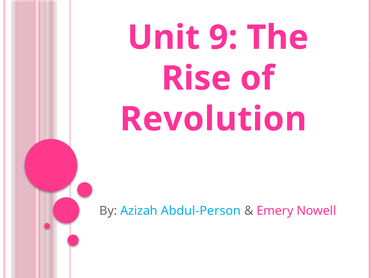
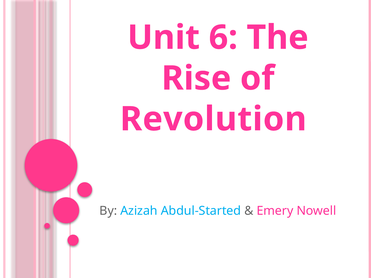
9: 9 -> 6
Abdul-Person: Abdul-Person -> Abdul-Started
